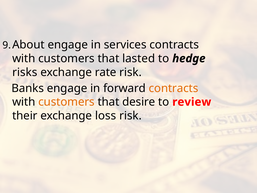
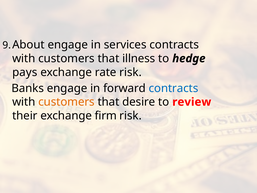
lasted: lasted -> illness
risks: risks -> pays
contracts at (174, 88) colour: orange -> blue
loss: loss -> firm
